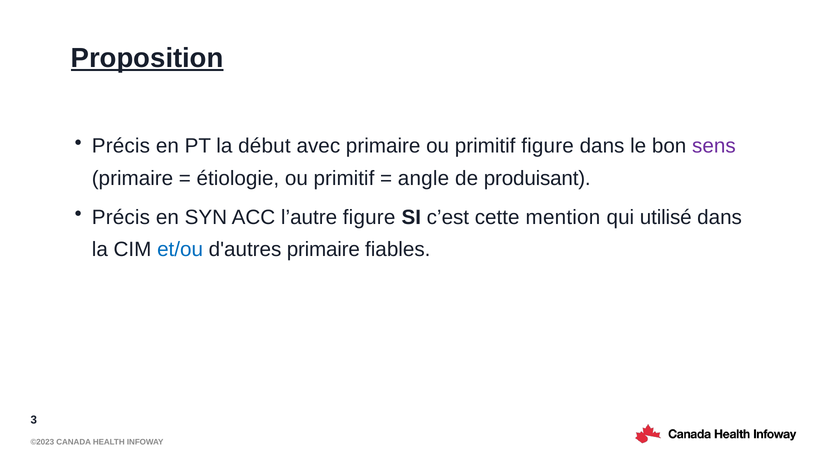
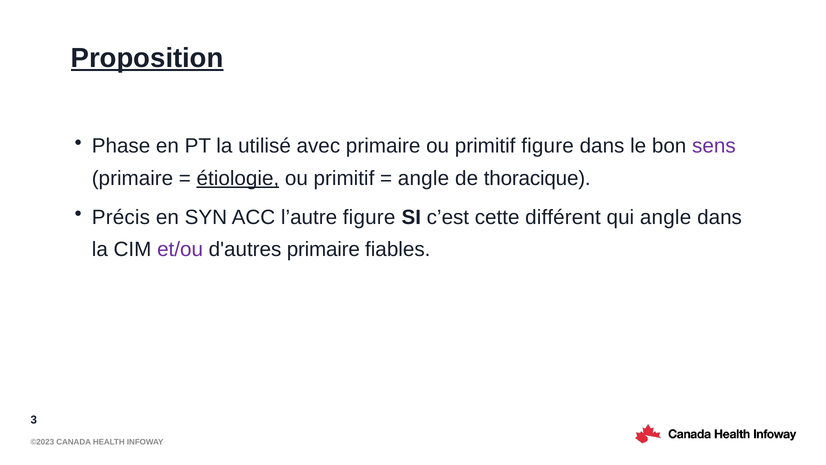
Précis at (121, 146): Précis -> Phase
début: début -> utilisé
étiologie underline: none -> present
produisant: produisant -> thoracique
mention: mention -> différent
qui utilisé: utilisé -> angle
et/ou colour: blue -> purple
